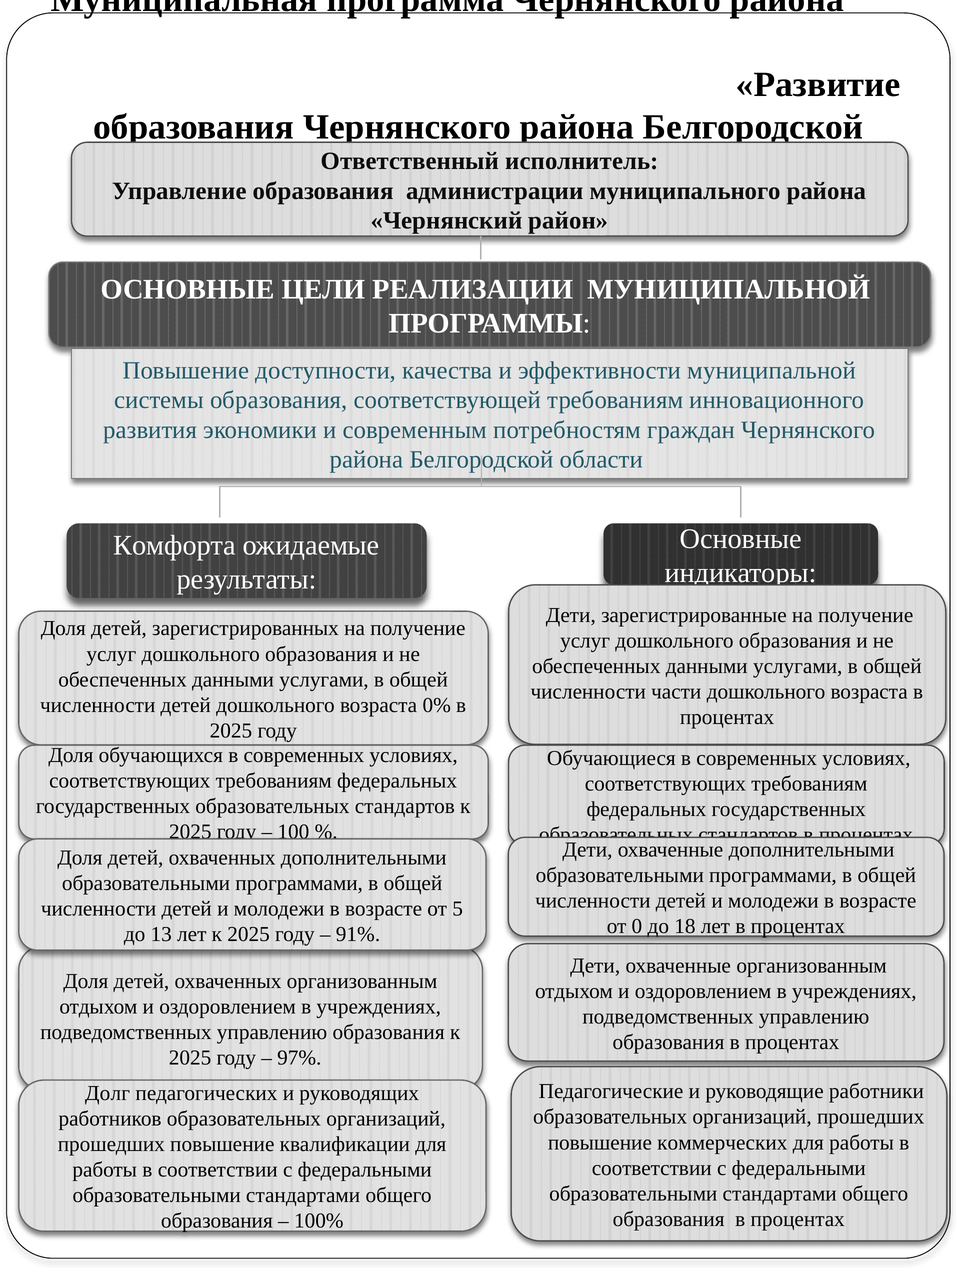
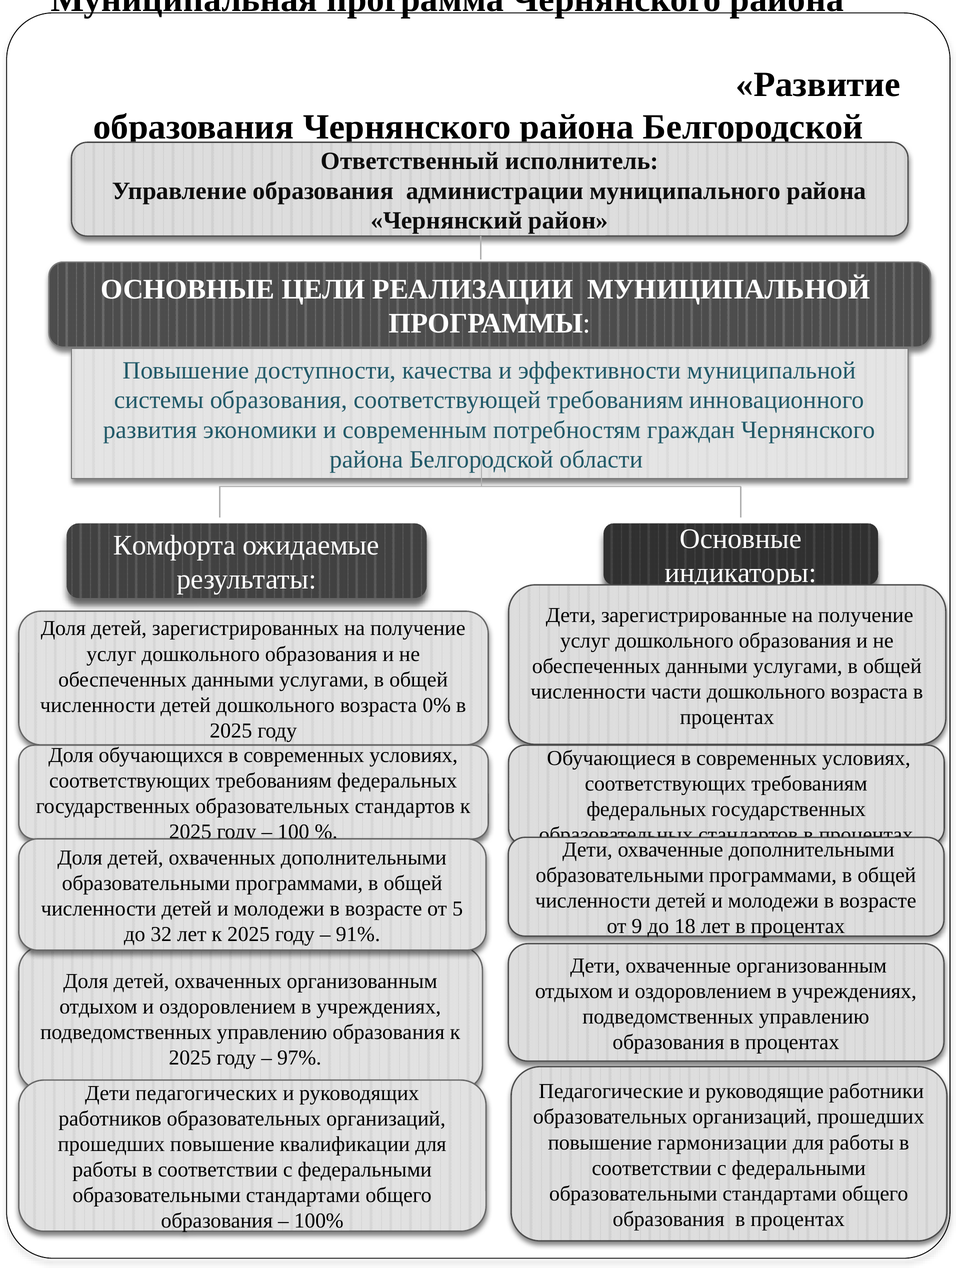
0: 0 -> 9
13: 13 -> 32
Долг at (108, 1093): Долг -> Дети
коммерческих: коммерческих -> гармонизации
